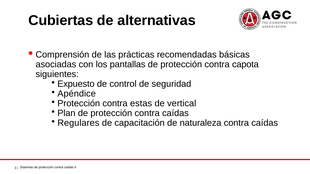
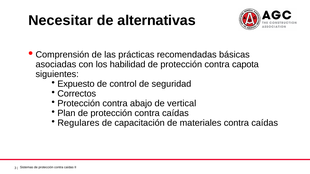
Cubiertas: Cubiertas -> Necesitar
pantallas: pantallas -> habilidad
Apéndice: Apéndice -> Correctos
estas: estas -> abajo
naturaleza: naturaleza -> materiales
